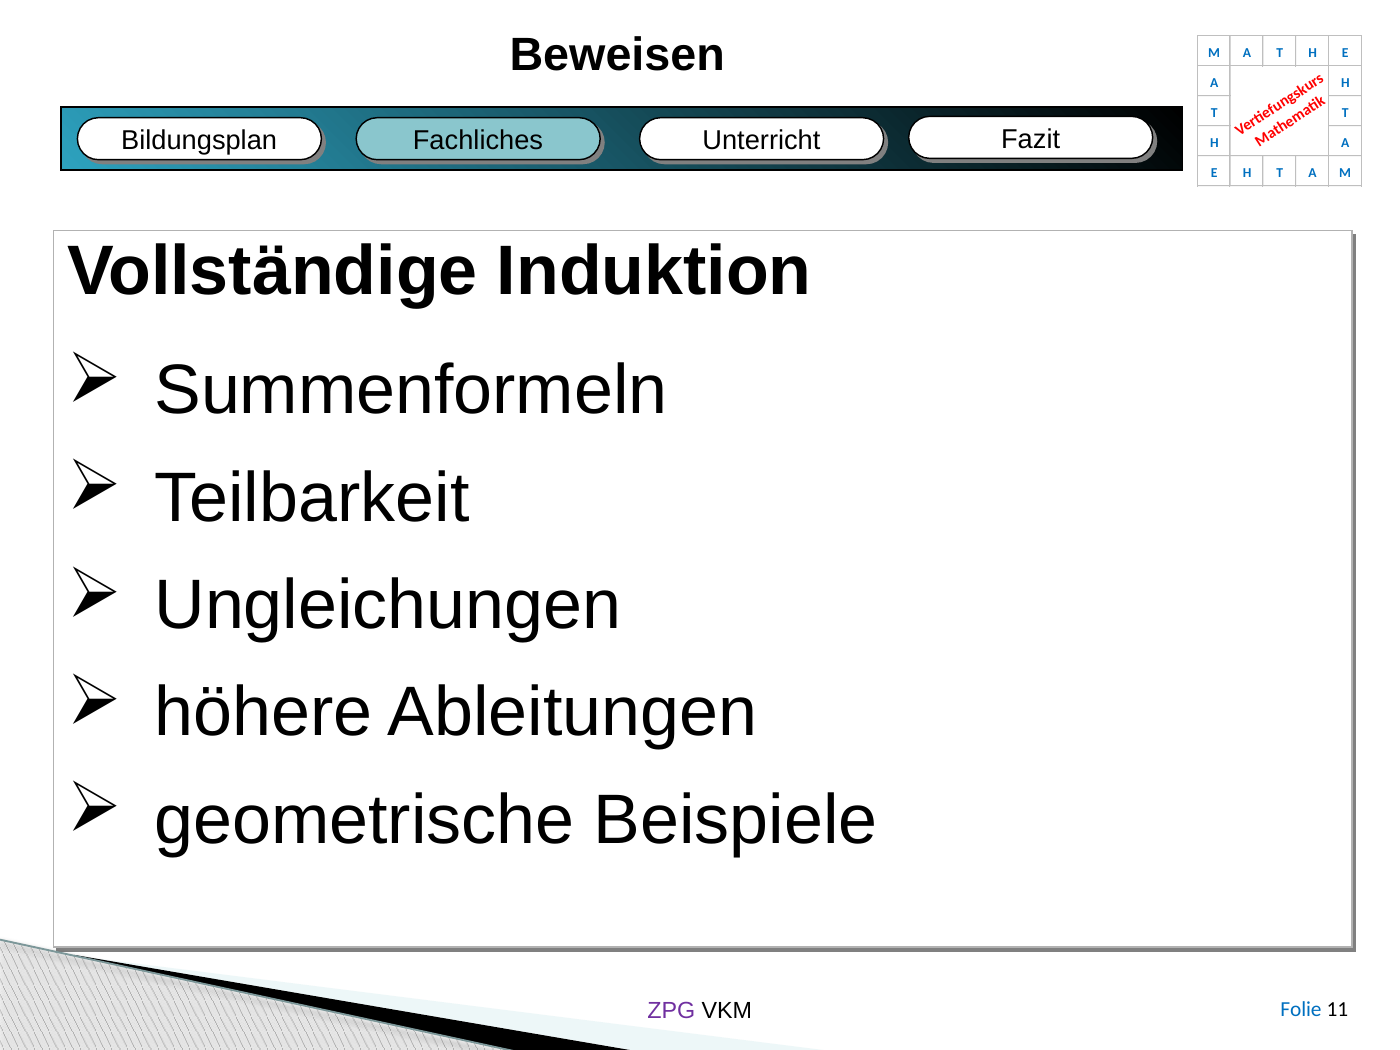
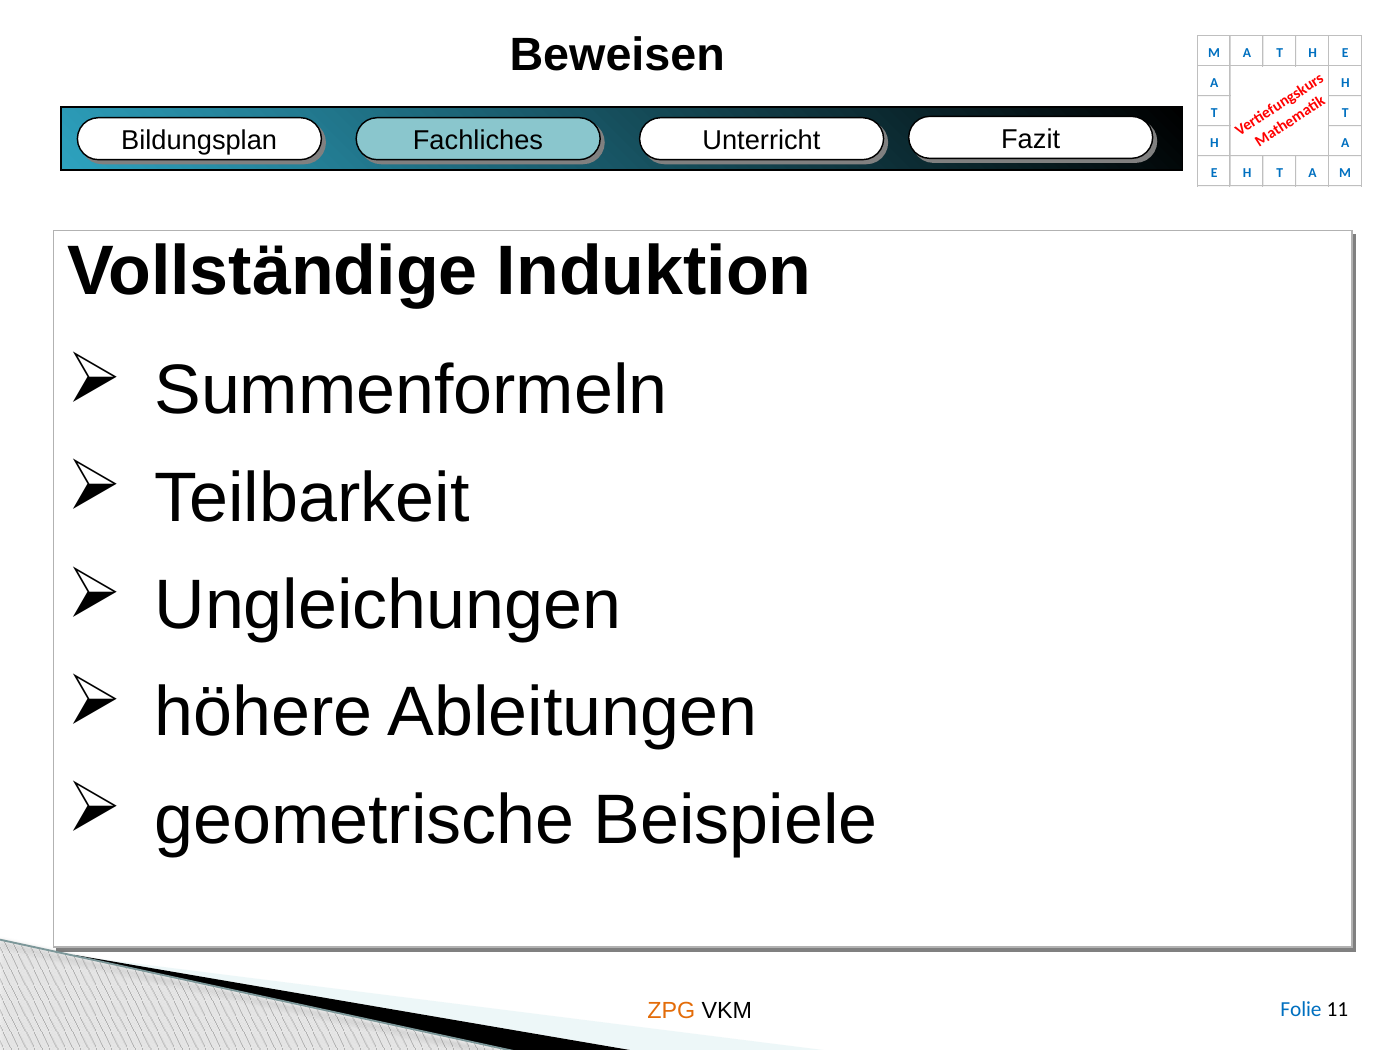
ZPG colour: purple -> orange
